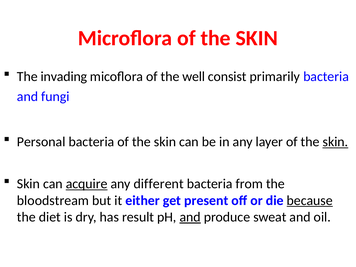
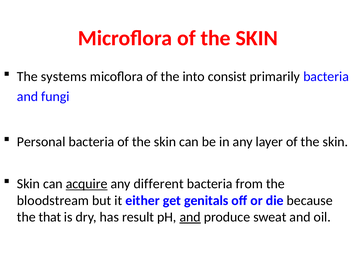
invading: invading -> systems
well: well -> into
skin at (335, 142) underline: present -> none
present: present -> genitals
because underline: present -> none
diet: diet -> that
